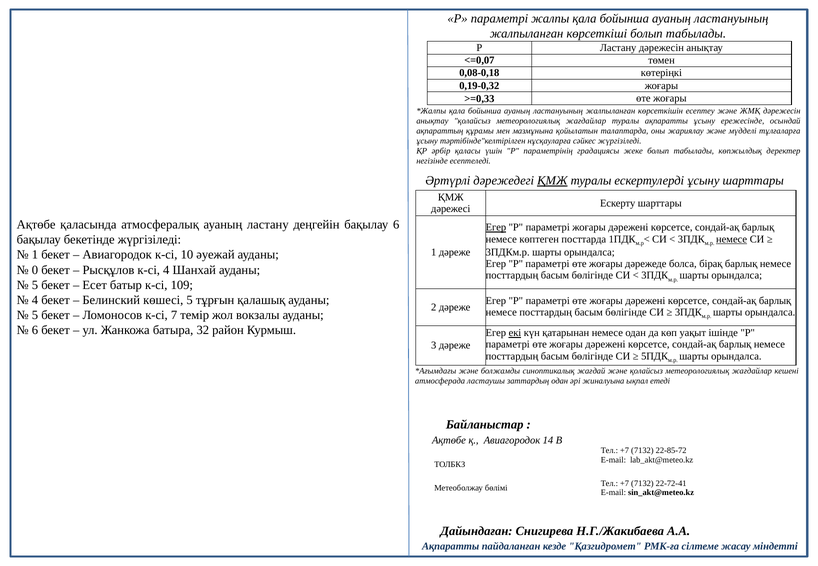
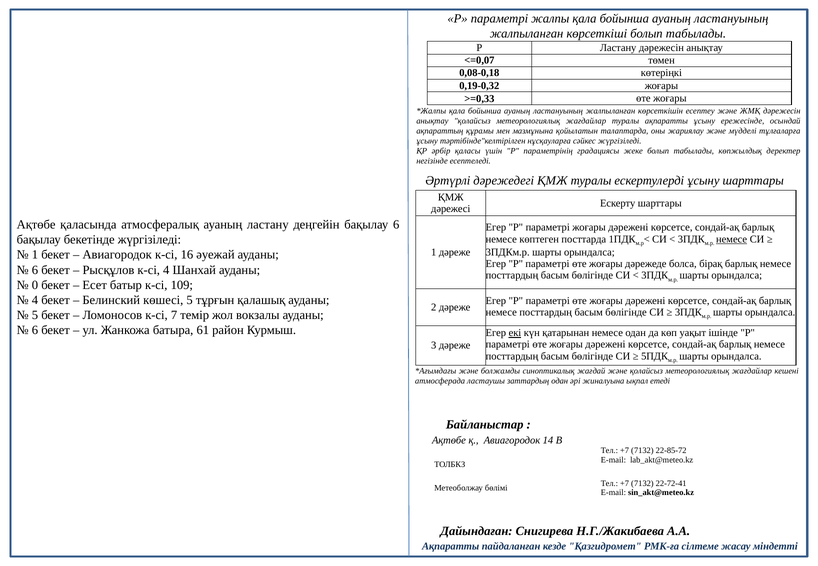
ҚМЖ at (552, 181) underline: present -> none
Егер at (496, 228) underline: present -> none
10: 10 -> 16
0 at (35, 270): 0 -> 6
5 at (35, 285): 5 -> 0
32: 32 -> 61
